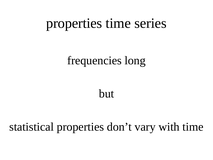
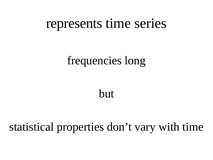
properties at (74, 23): properties -> represents
